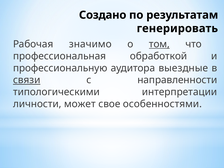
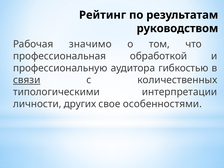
Создано: Создано -> Рейтинг
генерировать: генерировать -> руководством
том underline: present -> none
выездные: выездные -> гибкостью
направленности: направленности -> количественных
может: может -> других
